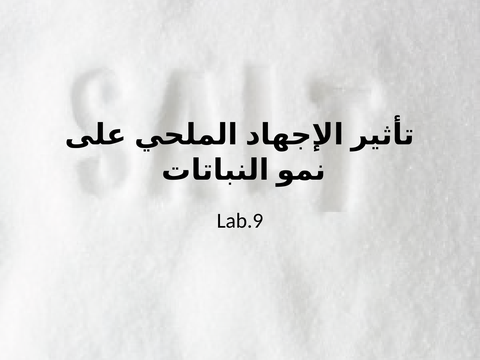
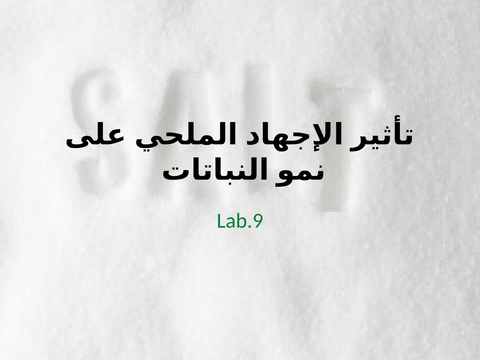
Lab.9 colour: black -> green
